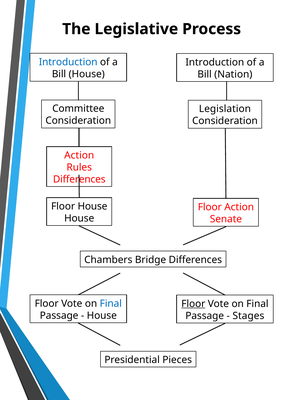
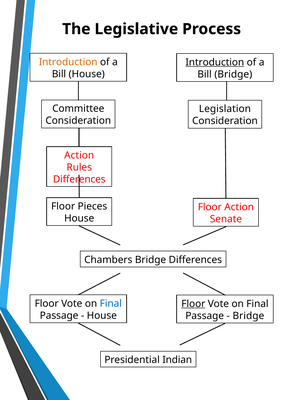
Introduction at (68, 62) colour: blue -> orange
Introduction at (215, 62) underline: none -> present
Bill Nation: Nation -> Bridge
Floor House: House -> Pieces
Stages at (248, 316): Stages -> Bridge
Pieces: Pieces -> Indian
